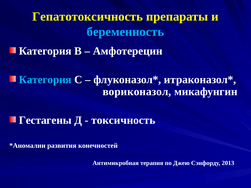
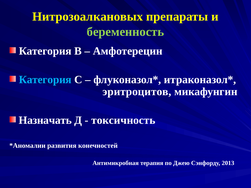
Гепатотоксичность: Гепатотоксичность -> Нитрозоалкановых
беременность colour: light blue -> light green
вориконазол: вориконазол -> эритроцитов
Гестагены: Гестагены -> Назначать
